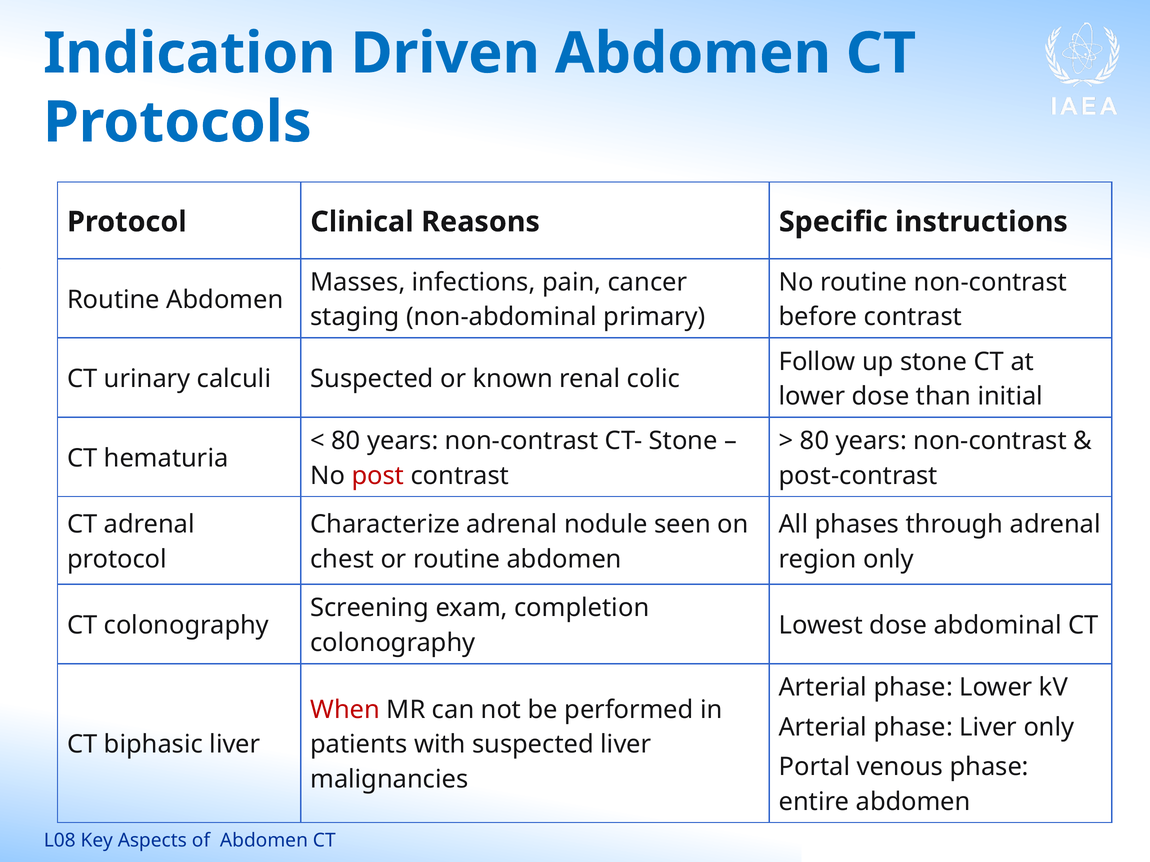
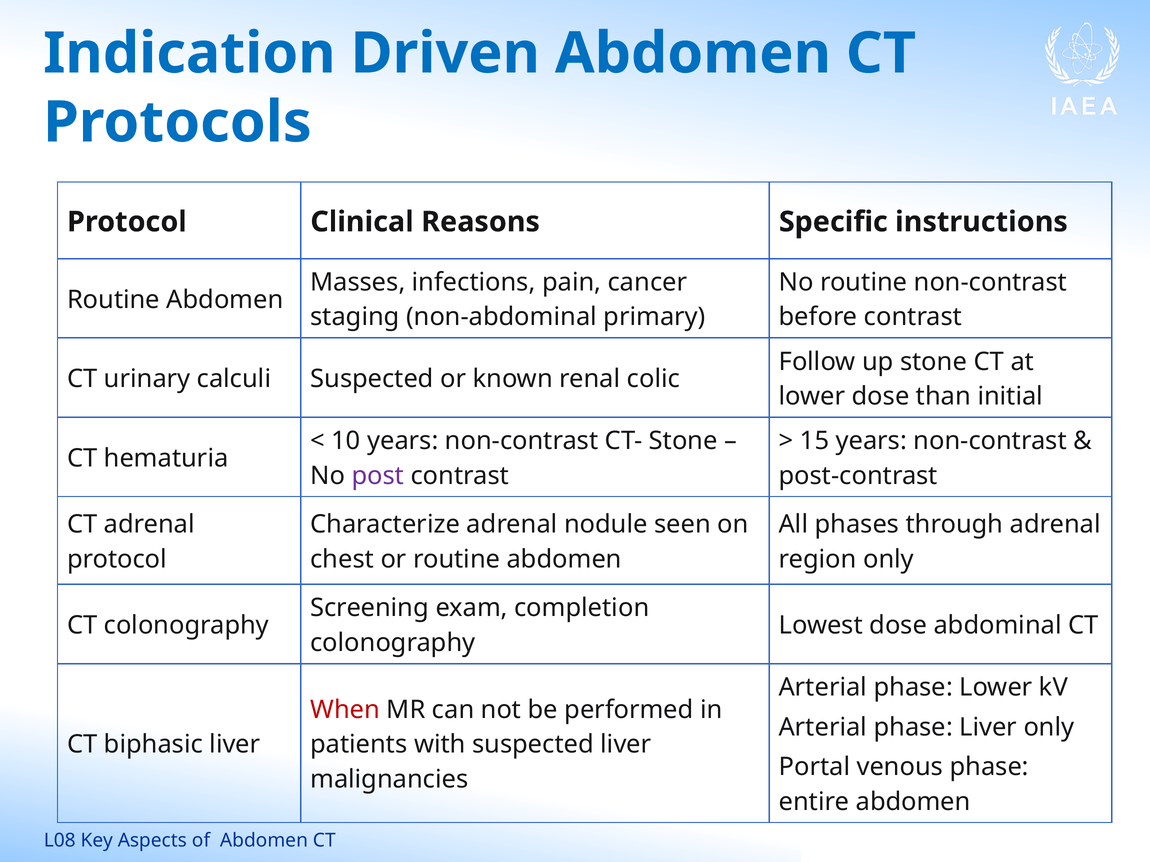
80 at (346, 441): 80 -> 10
80 at (815, 441): 80 -> 15
post colour: red -> purple
